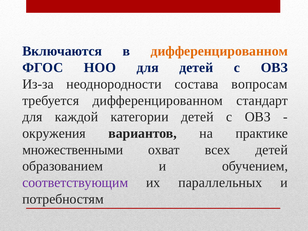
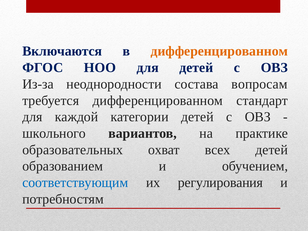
окружения: окружения -> школьного
множественными: множественными -> образовательных
соответствующим colour: purple -> blue
параллельных: параллельных -> регулирования
